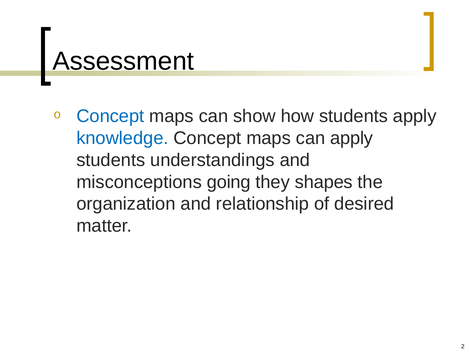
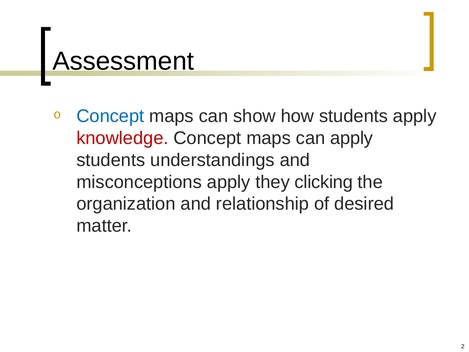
knowledge colour: blue -> red
misconceptions going: going -> apply
shapes: shapes -> clicking
